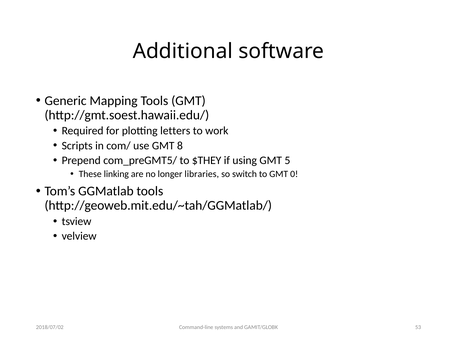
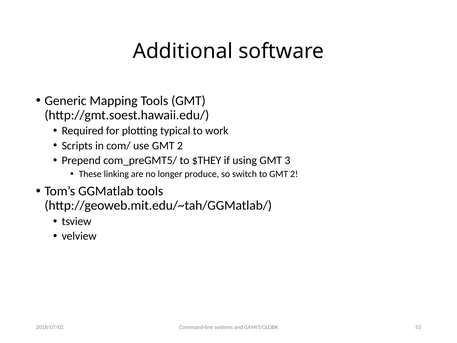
letters: letters -> typical
use GMT 8: 8 -> 2
5: 5 -> 3
libraries: libraries -> produce
to GMT 0: 0 -> 2
